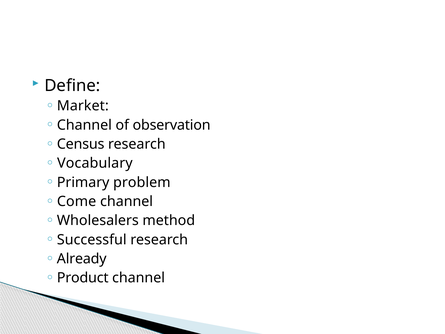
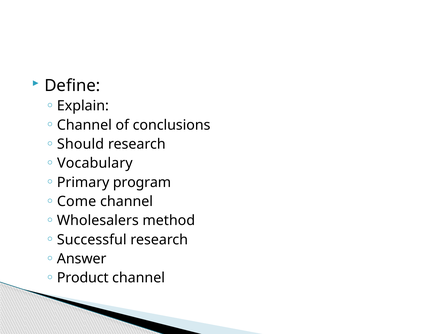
Market: Market -> Explain
observation: observation -> conclusions
Census: Census -> Should
problem: problem -> program
Already: Already -> Answer
